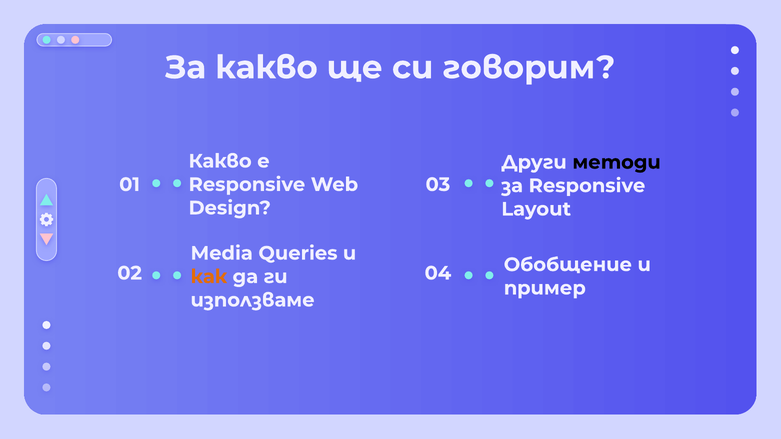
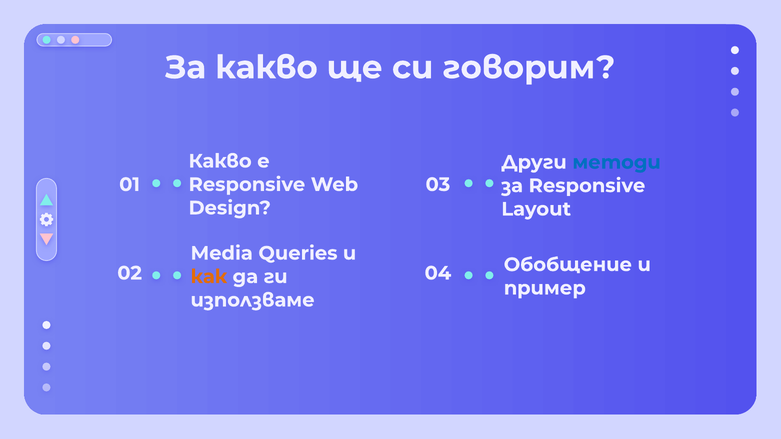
методи colour: black -> blue
